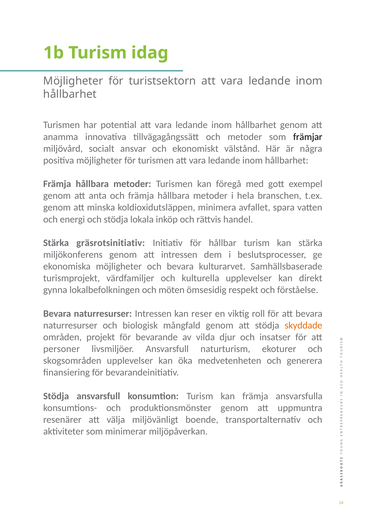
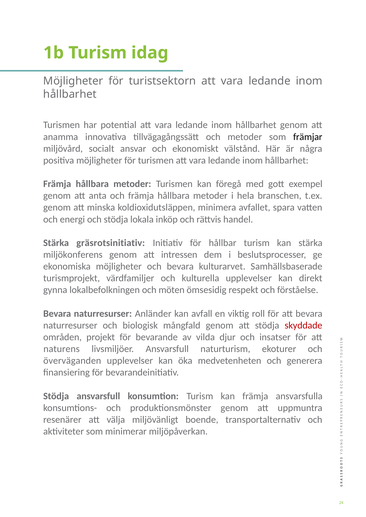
naturresurser Intressen: Intressen -> Anländer
reser: reser -> avfall
skyddade colour: orange -> red
personer: personer -> naturens
skogsområden: skogsområden -> överväganden
